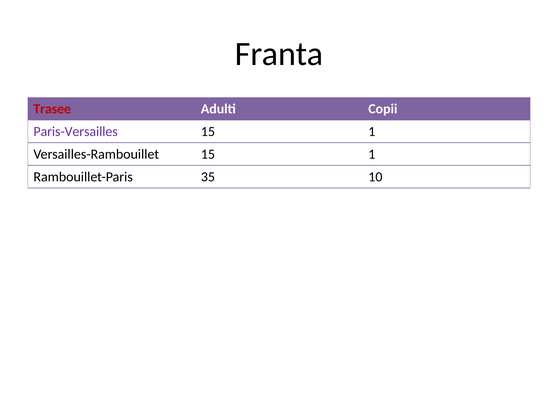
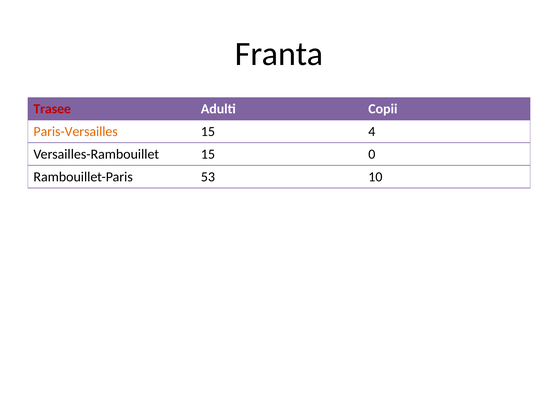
Paris-Versailles colour: purple -> orange
1 at (372, 132): 1 -> 4
Versailles-Rambouillet 15 1: 1 -> 0
35: 35 -> 53
